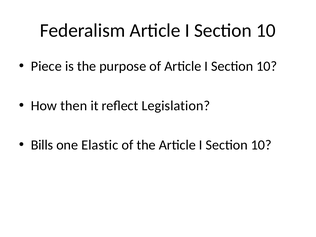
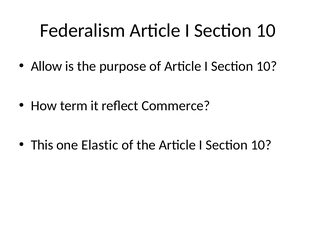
Piece: Piece -> Allow
then: then -> term
Legislation: Legislation -> Commerce
Bills: Bills -> This
